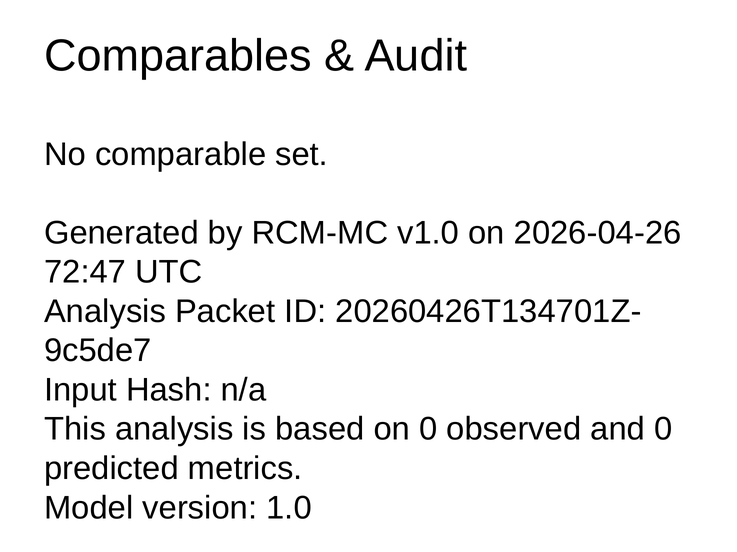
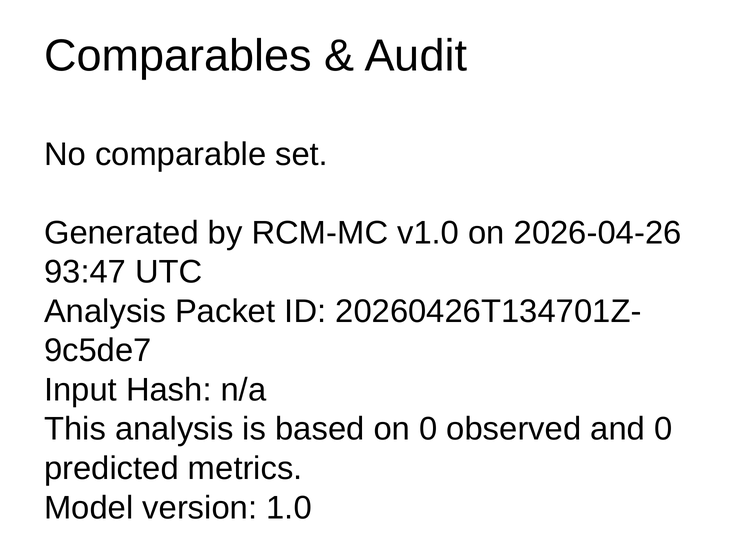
72:47: 72:47 -> 93:47
